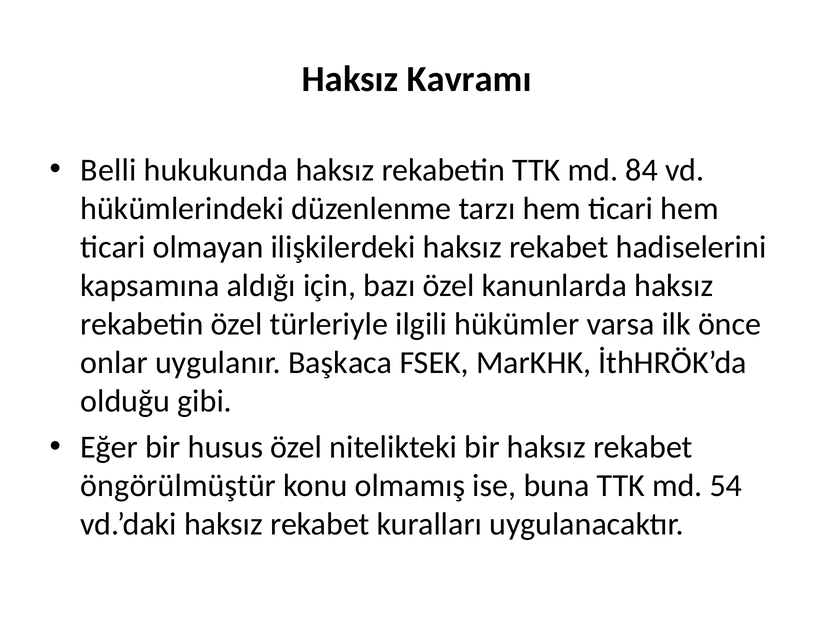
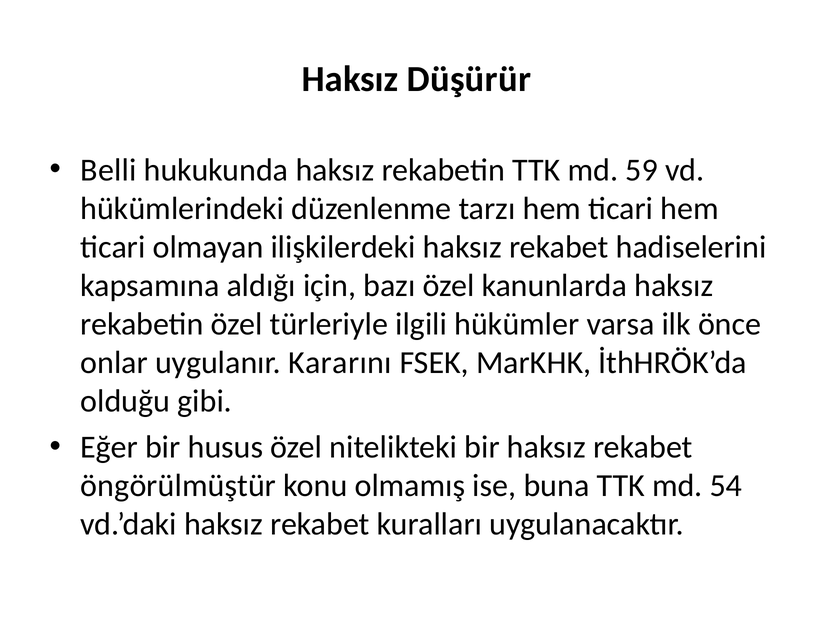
Kavramı: Kavramı -> Düşürür
84: 84 -> 59
Başkaca: Başkaca -> Kararını
